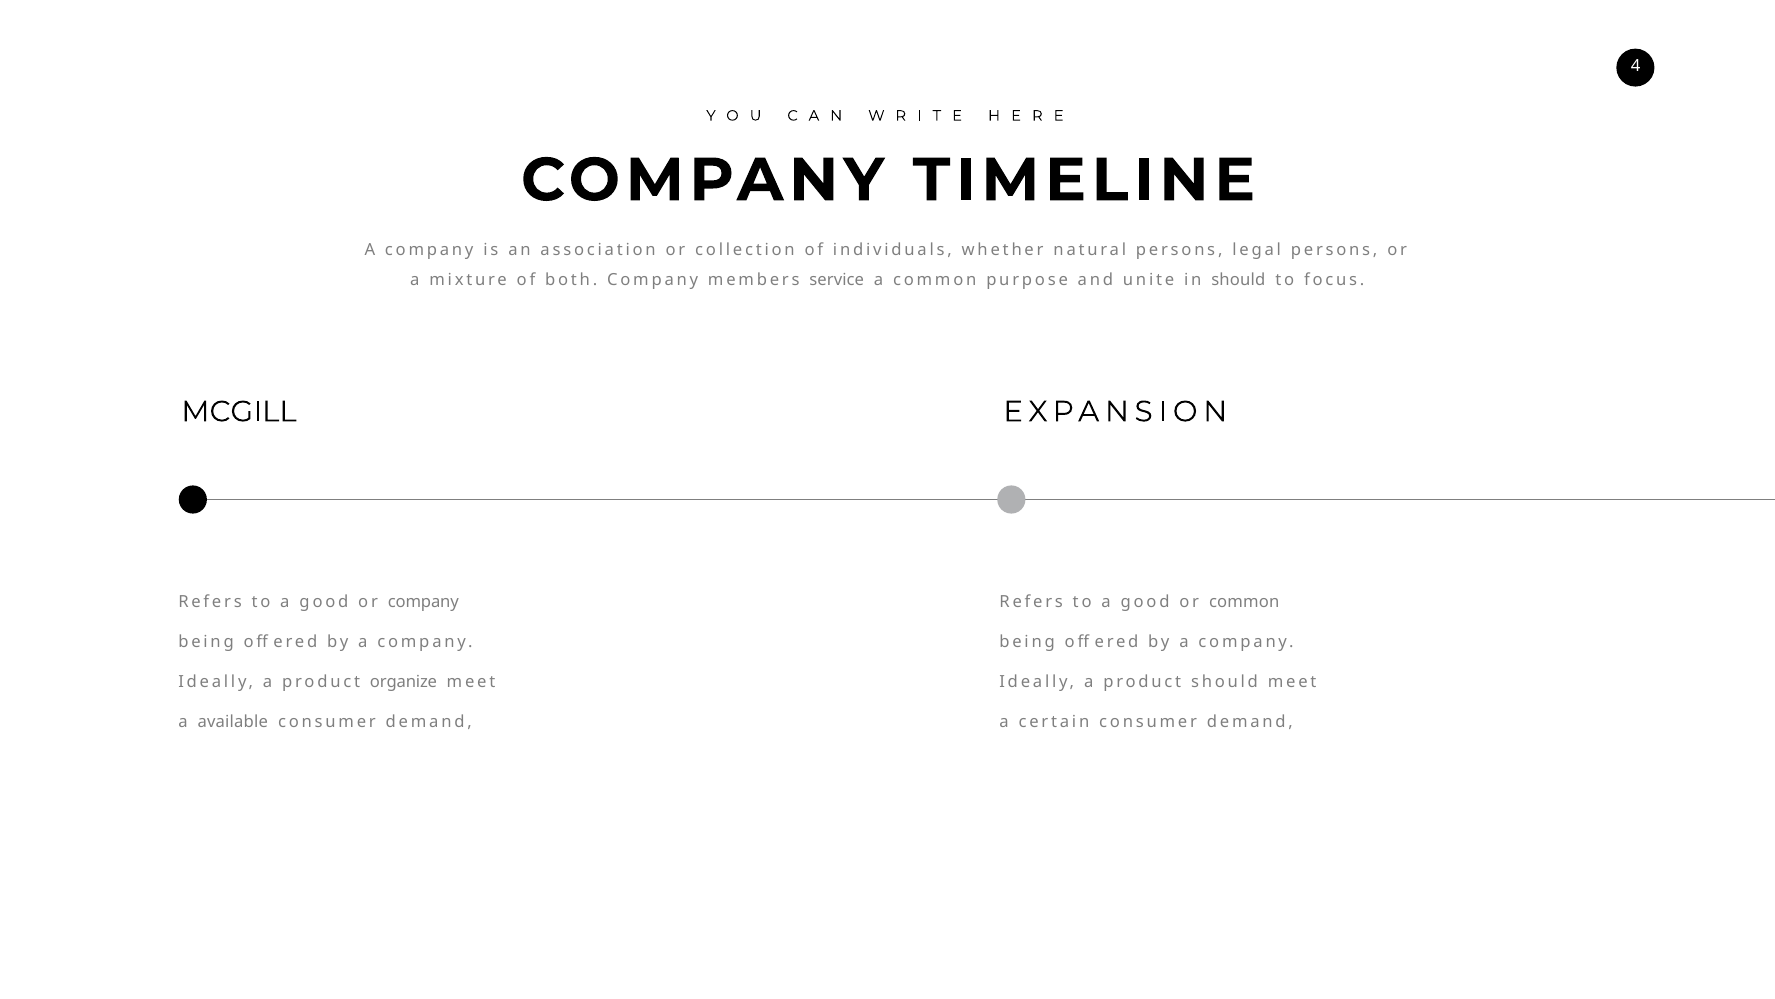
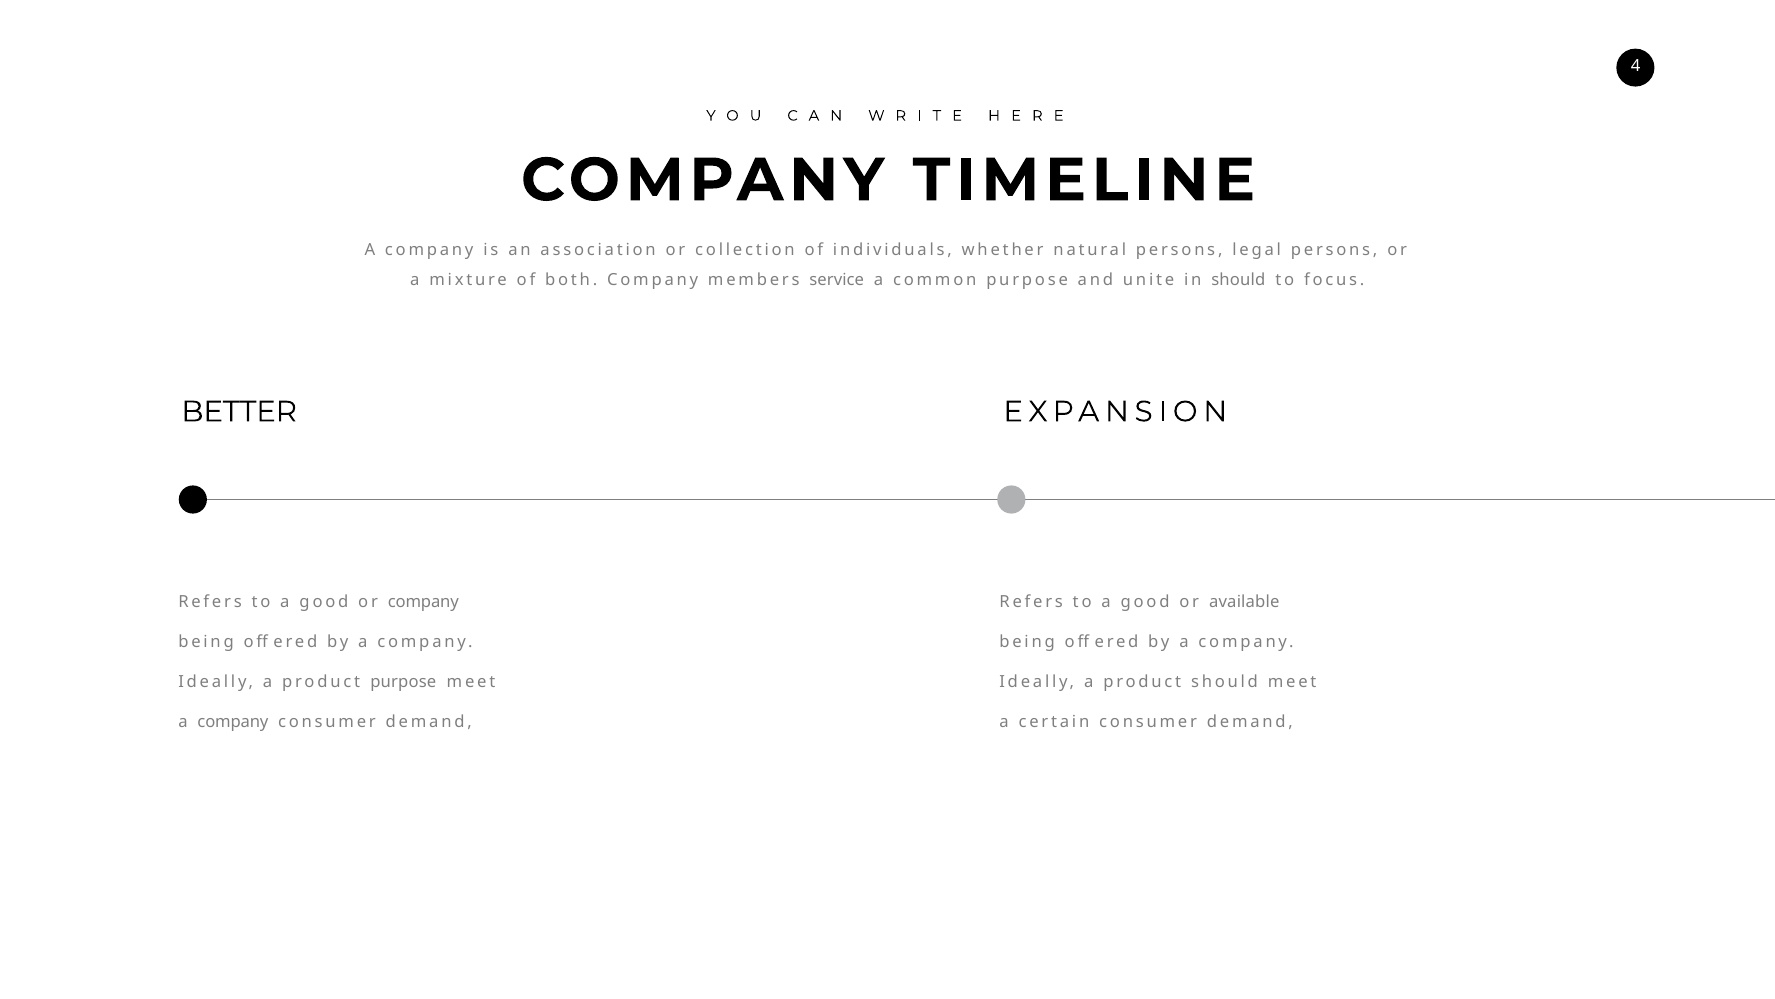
MCGILL: MCGILL -> BETTER
or common: common -> available
product organize: organize -> purpose
available at (233, 721): available -> company
